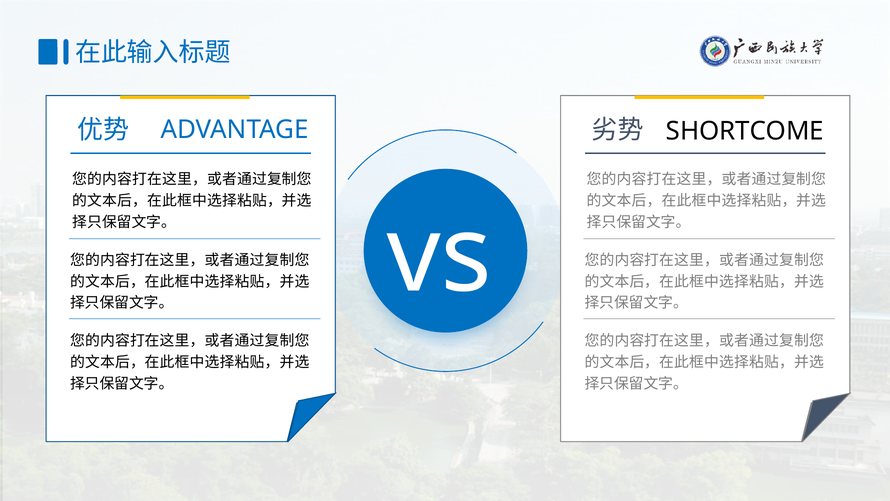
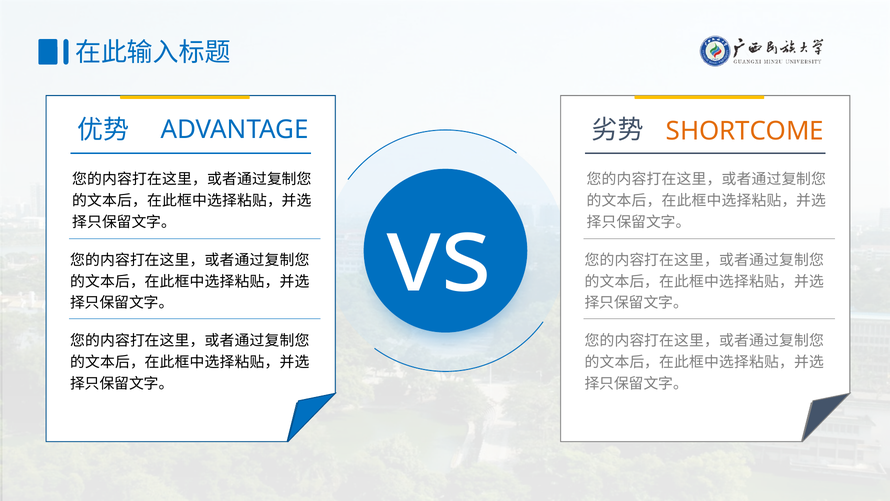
SHORTCOME colour: black -> orange
